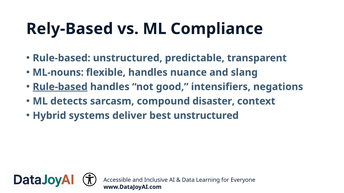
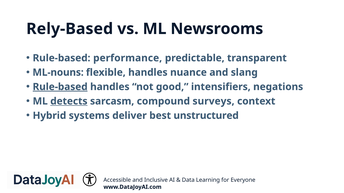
Compliance: Compliance -> Newsrooms
Rule-based unstructured: unstructured -> performance
detects underline: none -> present
disaster: disaster -> surveys
